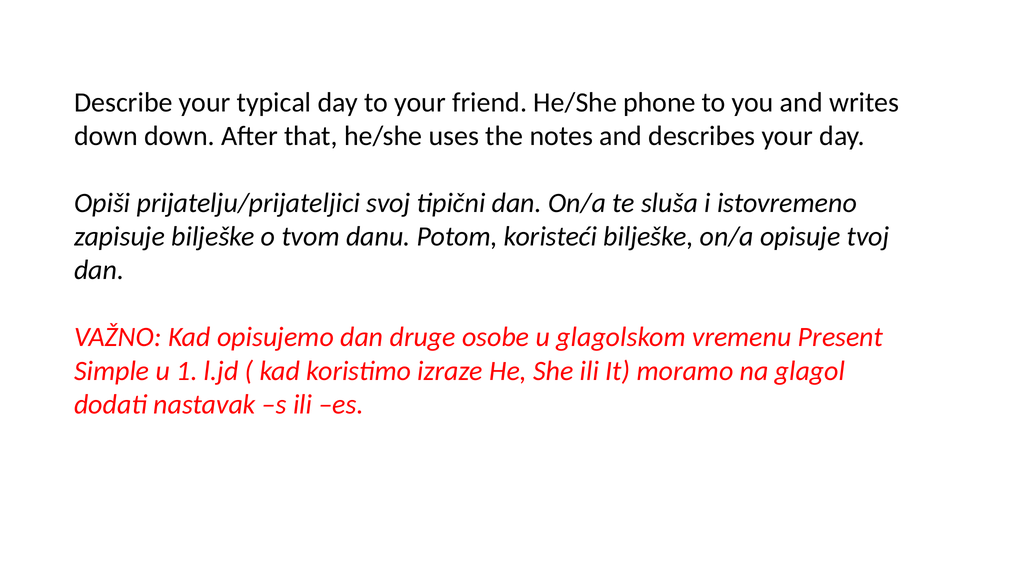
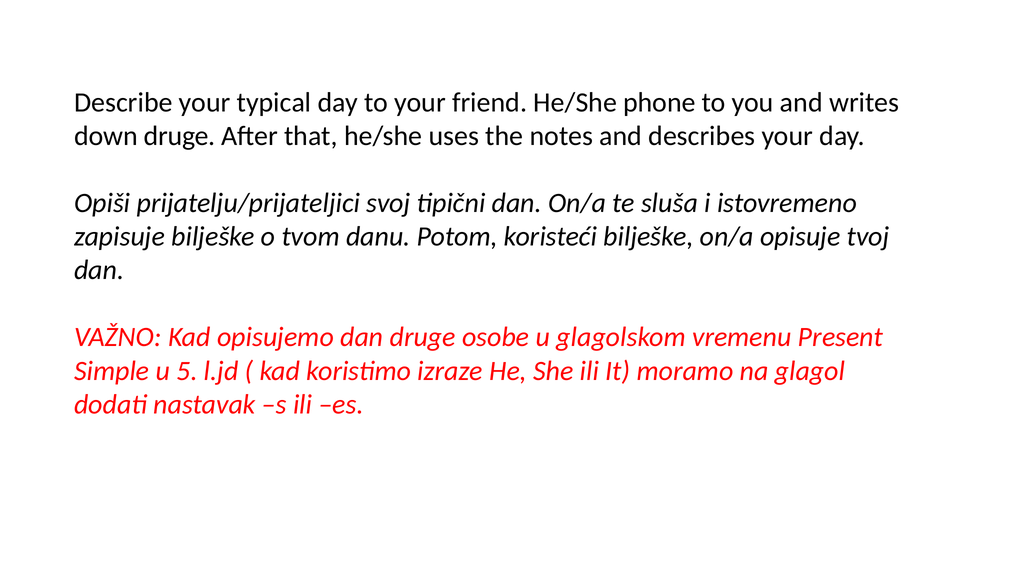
down down: down -> druge
1: 1 -> 5
